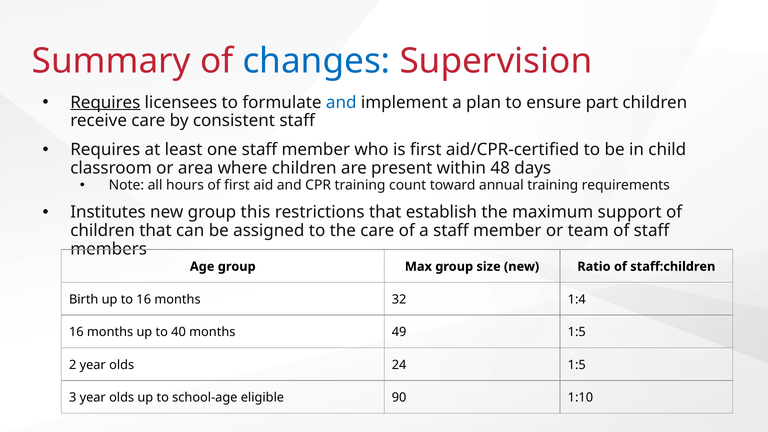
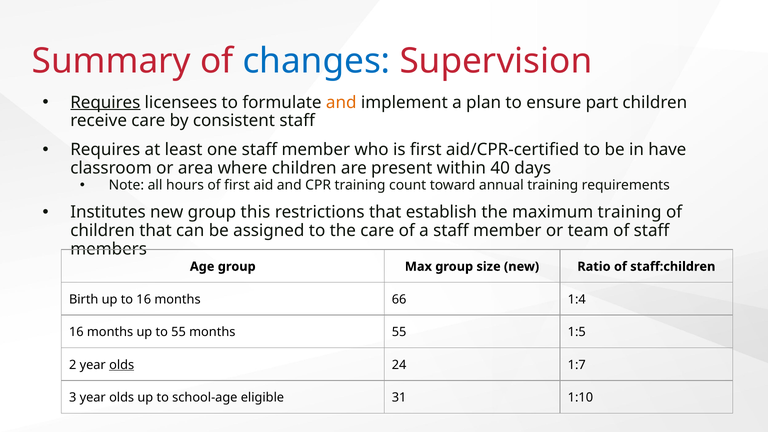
and at (341, 102) colour: blue -> orange
child: child -> have
48: 48 -> 40
maximum support: support -> training
32: 32 -> 66
to 40: 40 -> 55
months 49: 49 -> 55
olds at (122, 365) underline: none -> present
24 1:5: 1:5 -> 1:7
90: 90 -> 31
